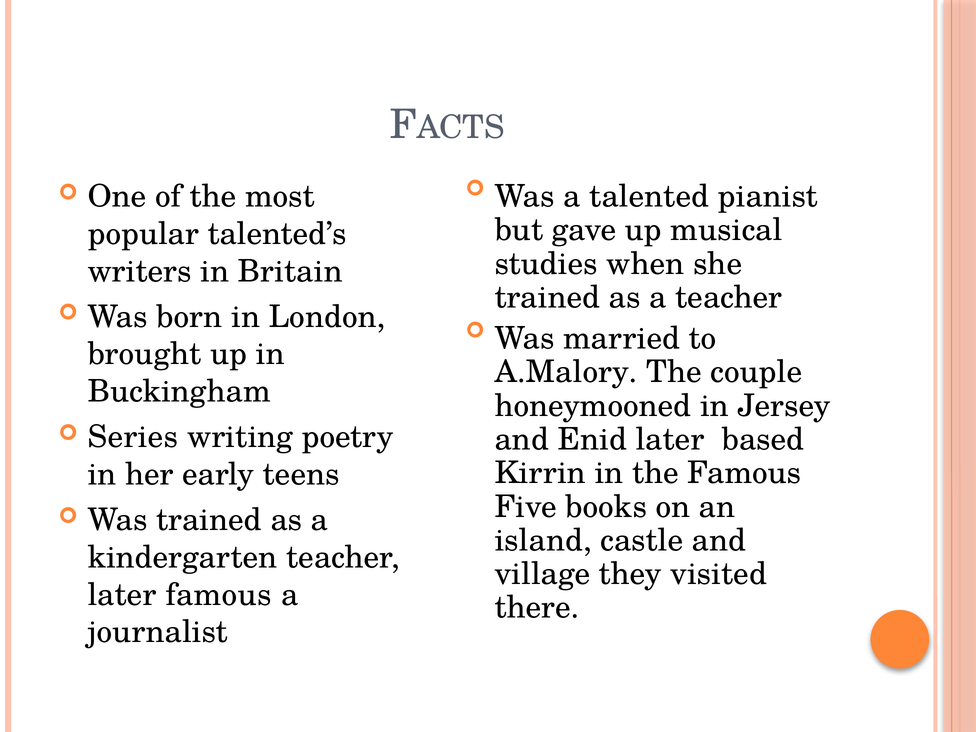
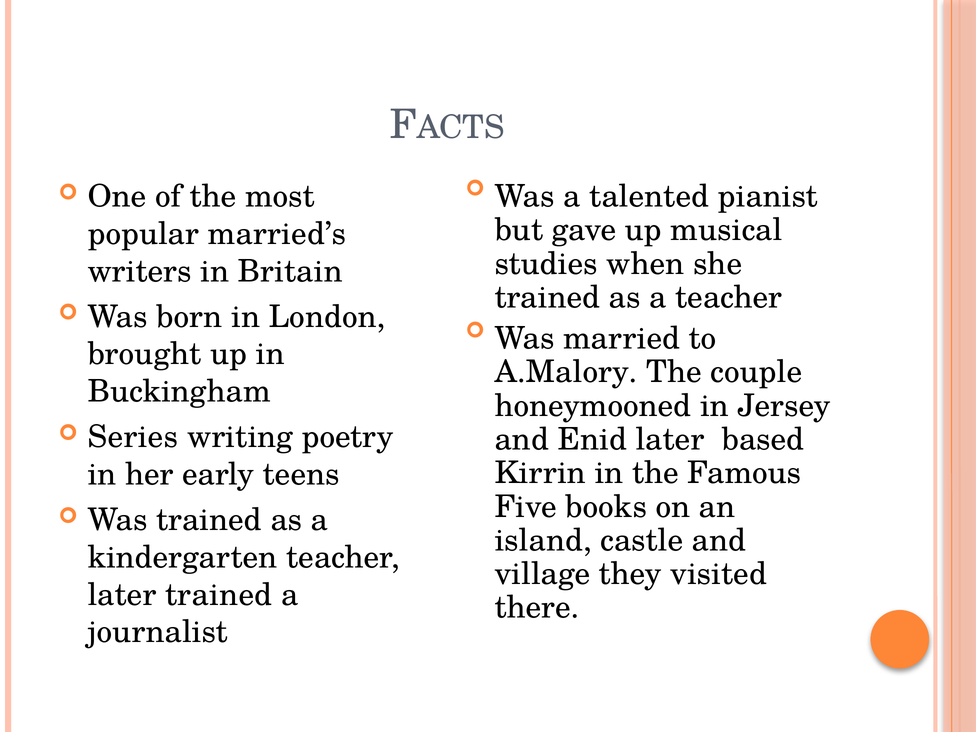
talented’s: talented’s -> married’s
later famous: famous -> trained
